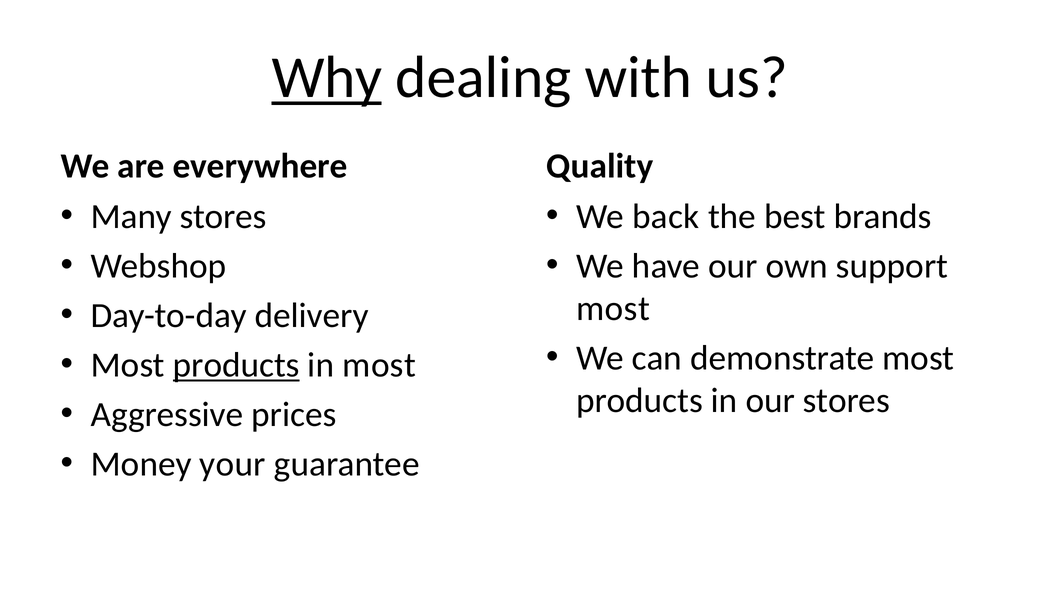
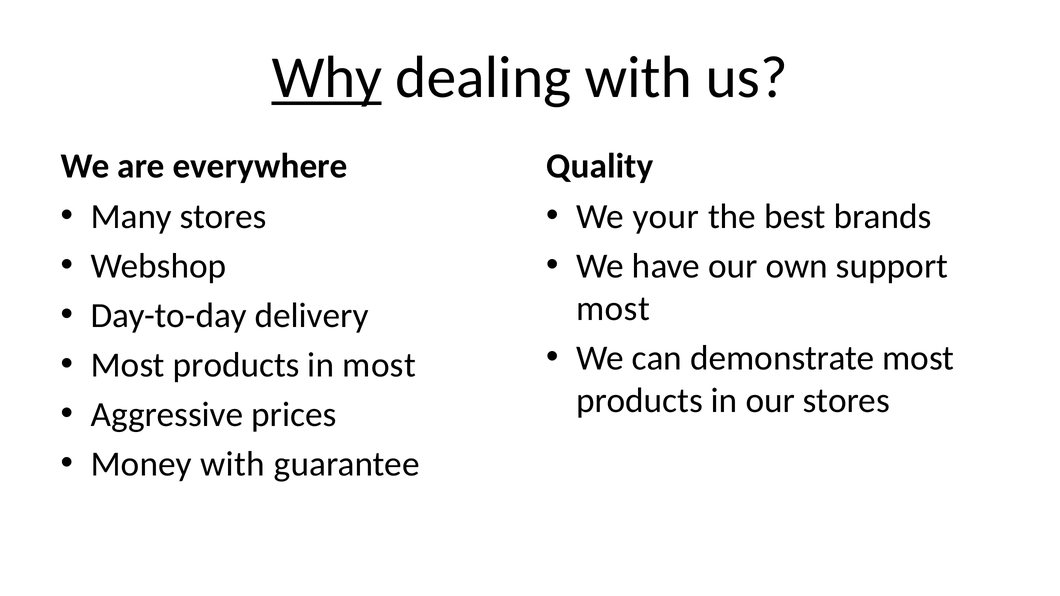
back: back -> your
products at (236, 365) underline: present -> none
Money your: your -> with
